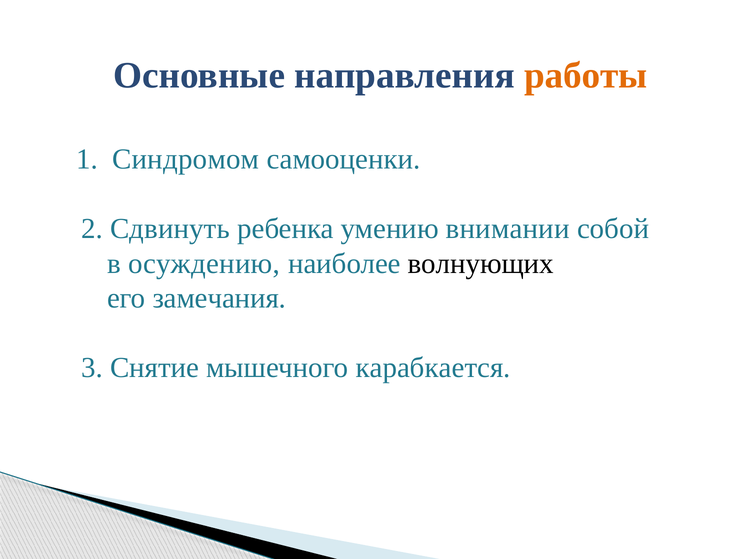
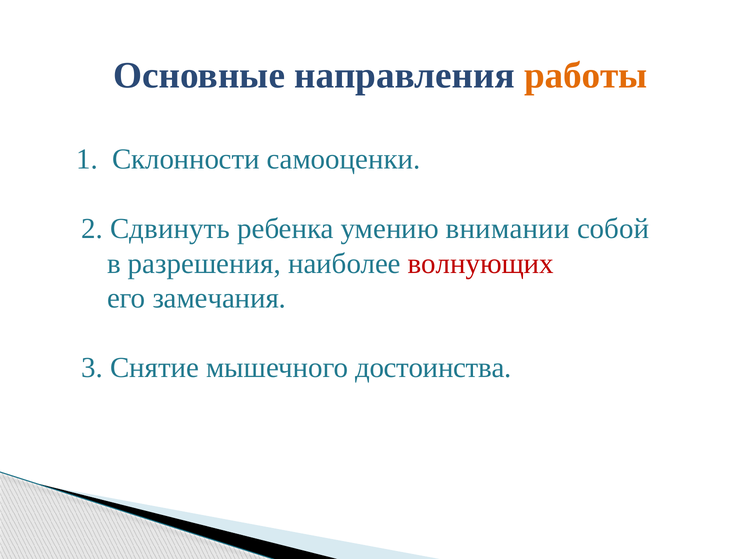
Синдромом: Синдромом -> Склонности
осуждению: осуждению -> разрешения
волнующих colour: black -> red
карабкается: карабкается -> достоинства
